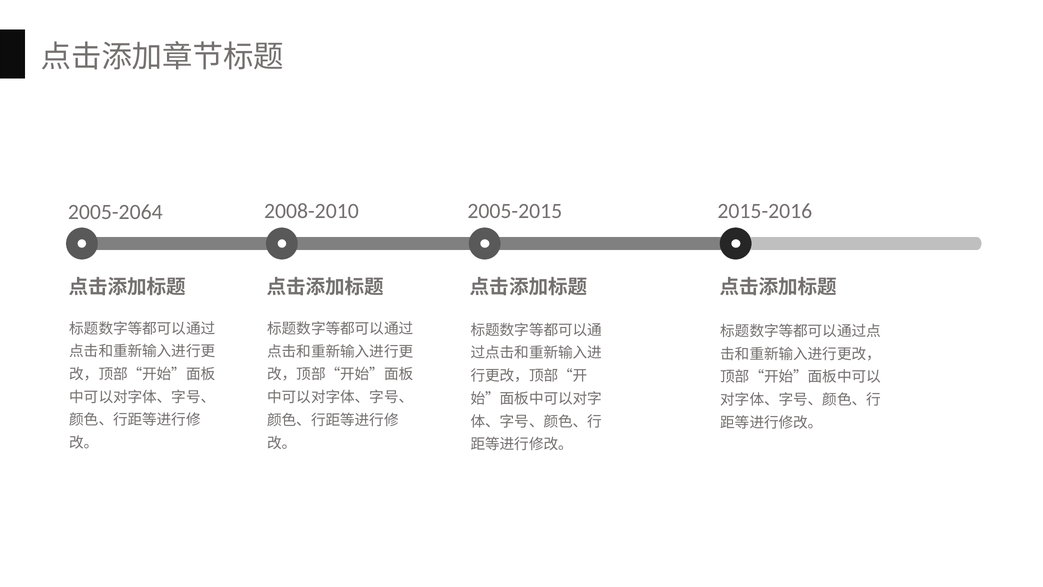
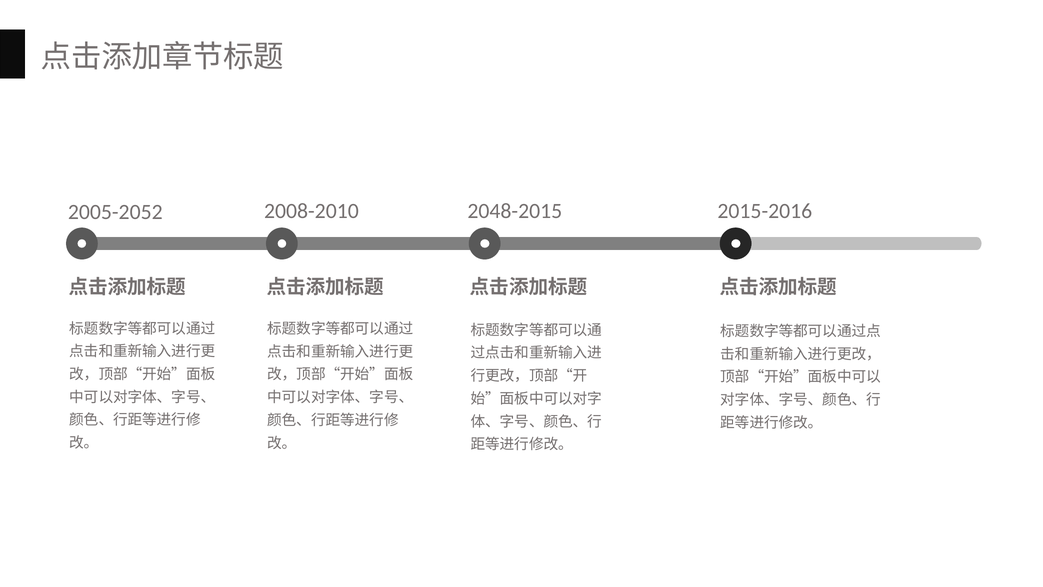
2005-2064: 2005-2064 -> 2005-2052
2005-2015: 2005-2015 -> 2048-2015
